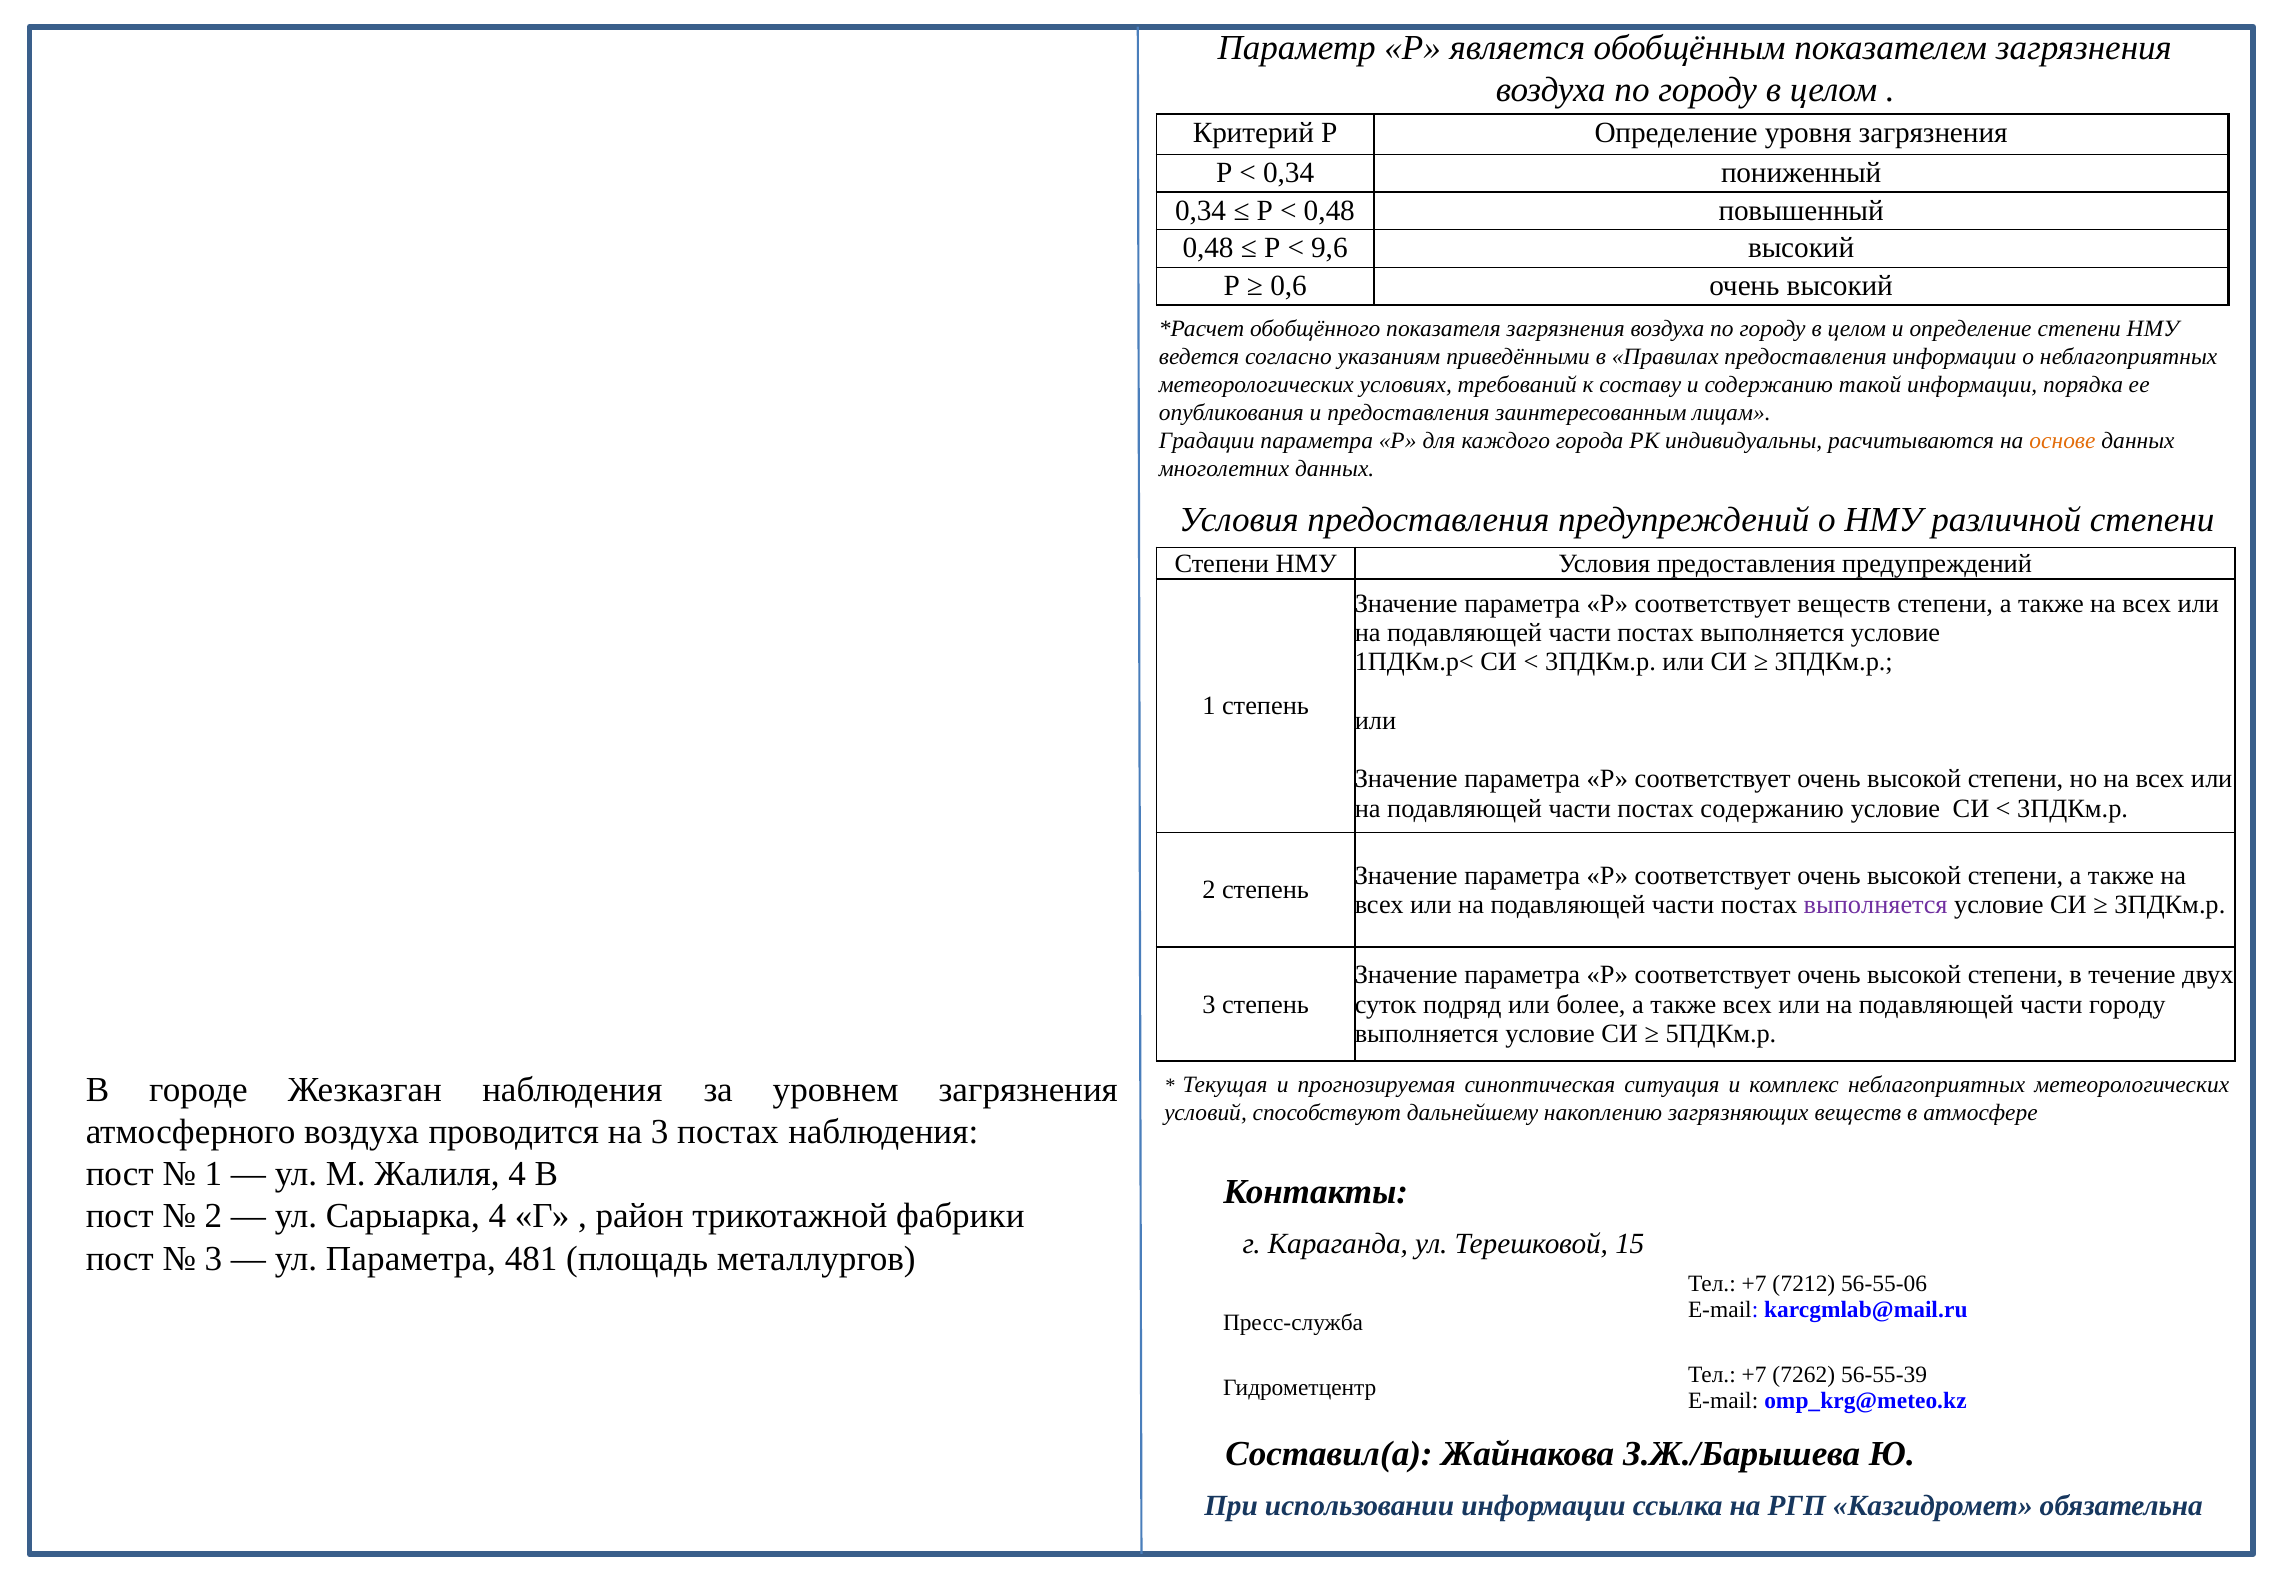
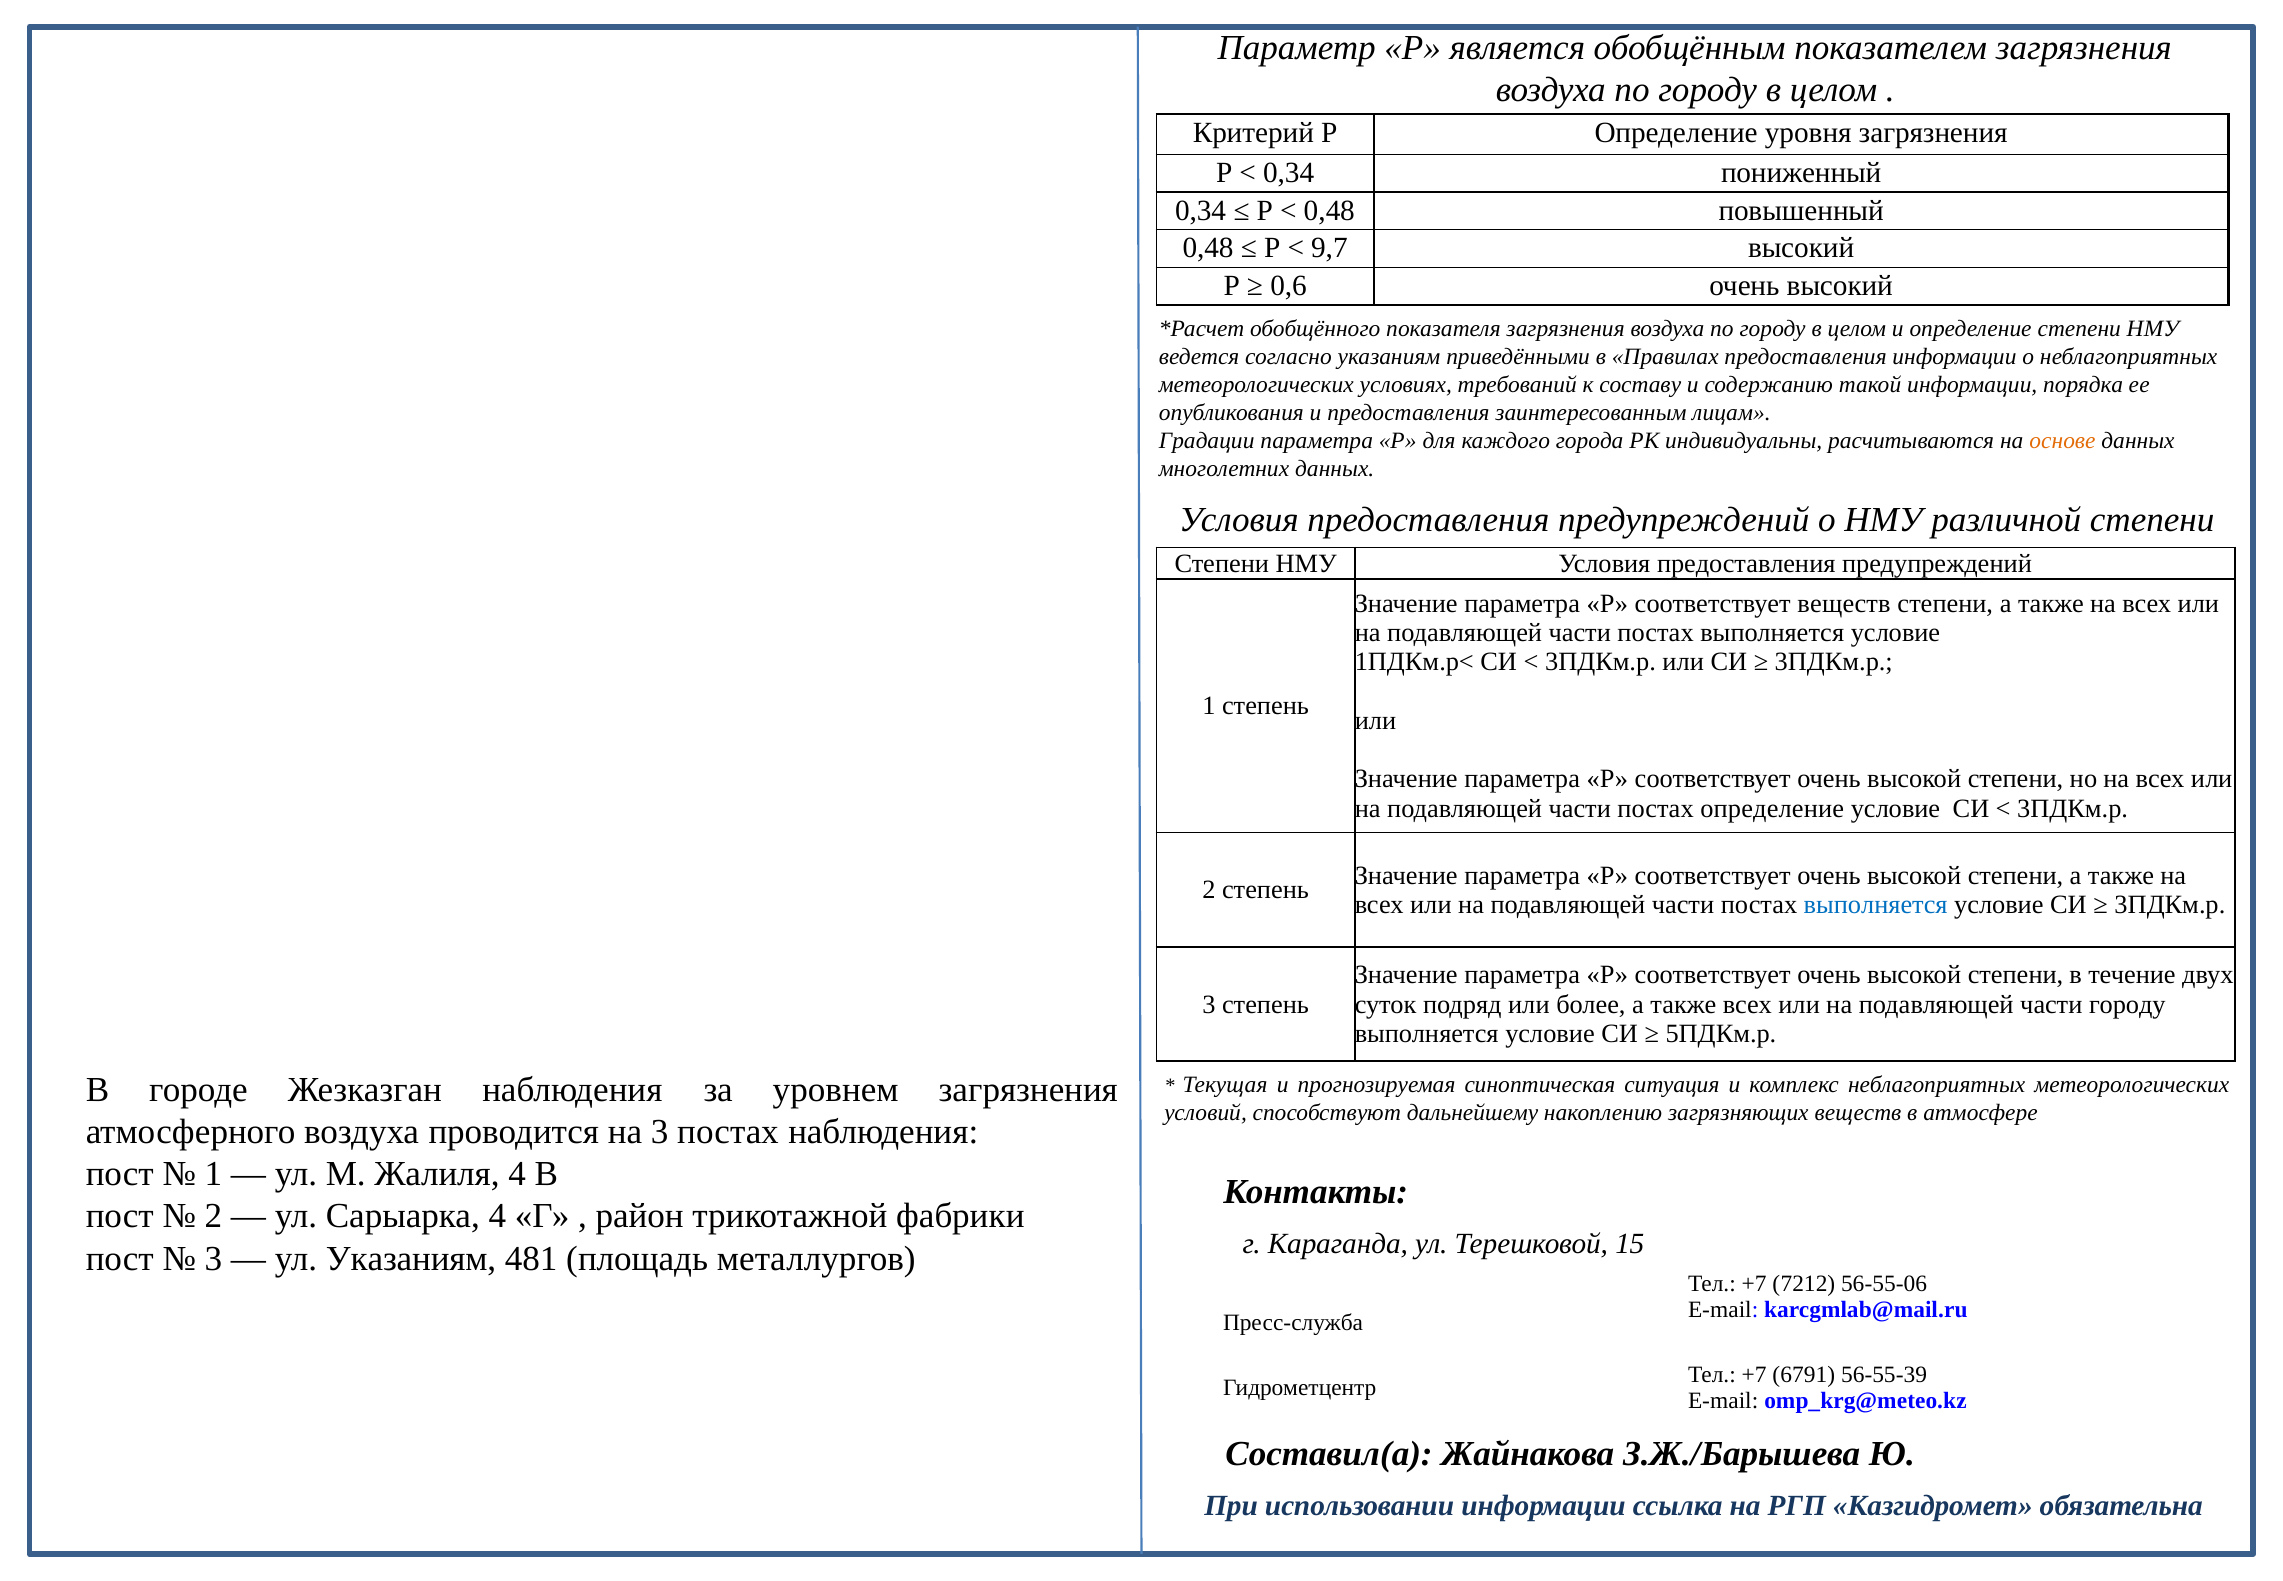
9,6: 9,6 -> 9,7
постах содержанию: содержанию -> определение
выполняется at (1876, 904) colour: purple -> blue
ул Параметра: Параметра -> Указаниям
7262: 7262 -> 6791
